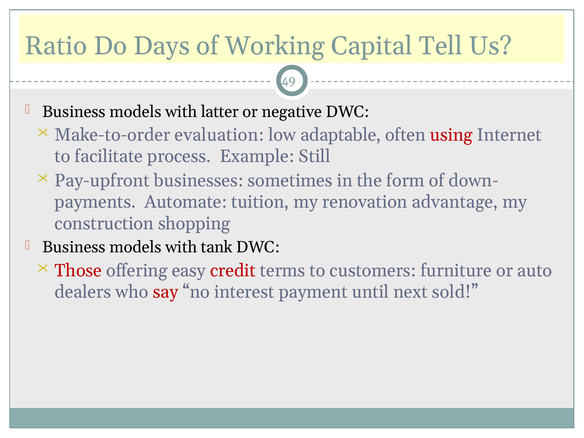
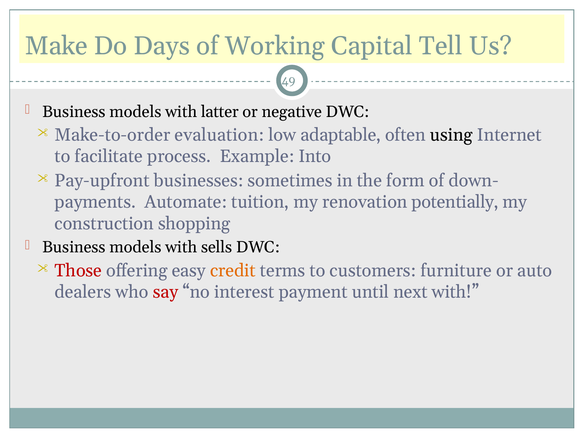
Ratio: Ratio -> Make
using colour: red -> black
Still: Still -> Into
advantage: advantage -> potentially
tank: tank -> sells
credit colour: red -> orange
next sold: sold -> with
